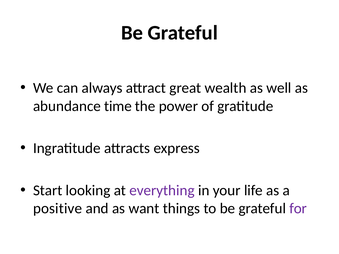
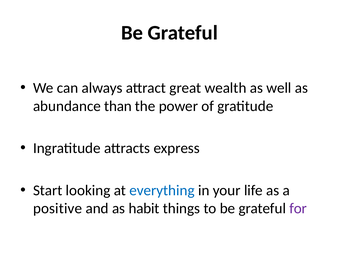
time: time -> than
everything colour: purple -> blue
want: want -> habit
